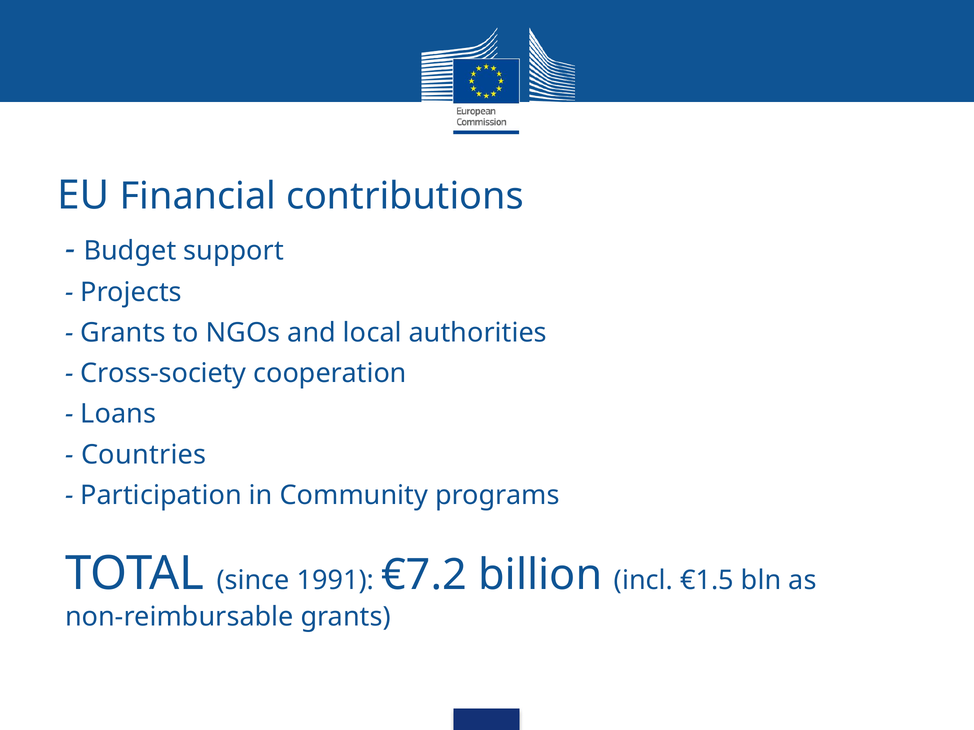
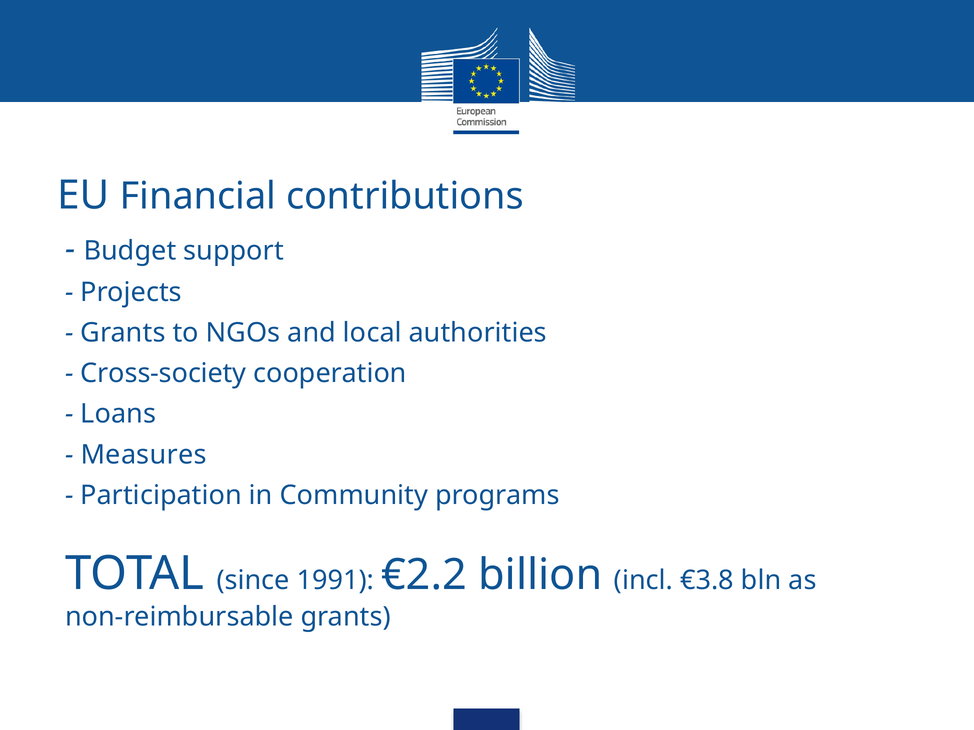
Countries: Countries -> Measures
€7.2: €7.2 -> €2.2
€1.5: €1.5 -> €3.8
